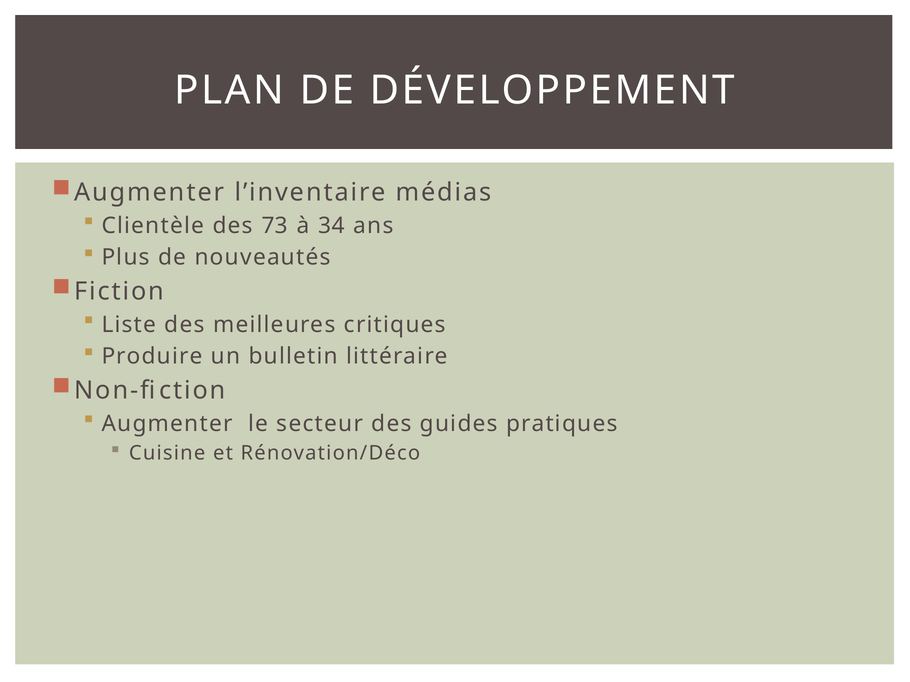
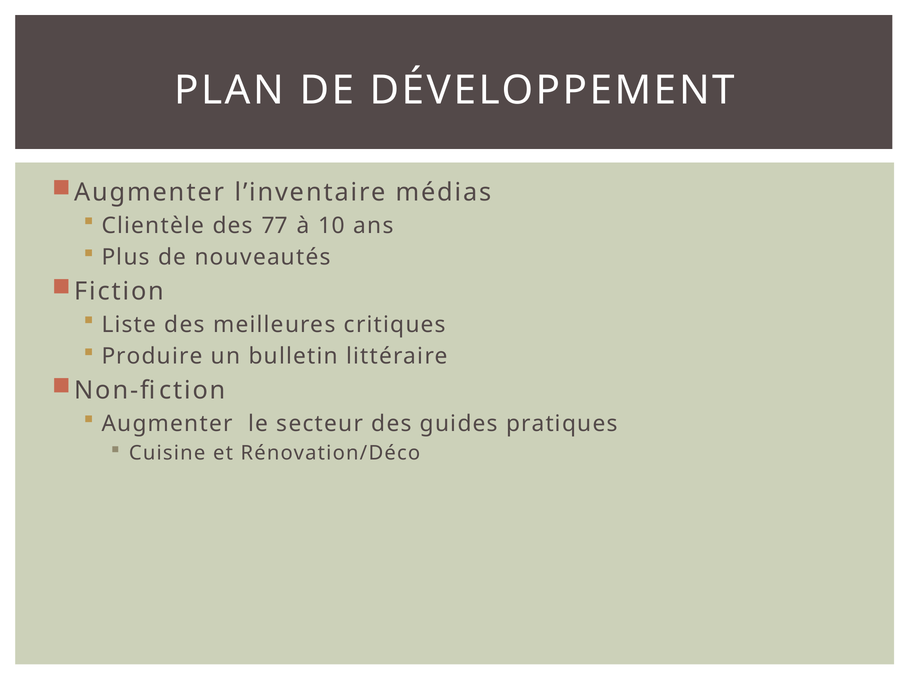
73: 73 -> 77
34: 34 -> 10
